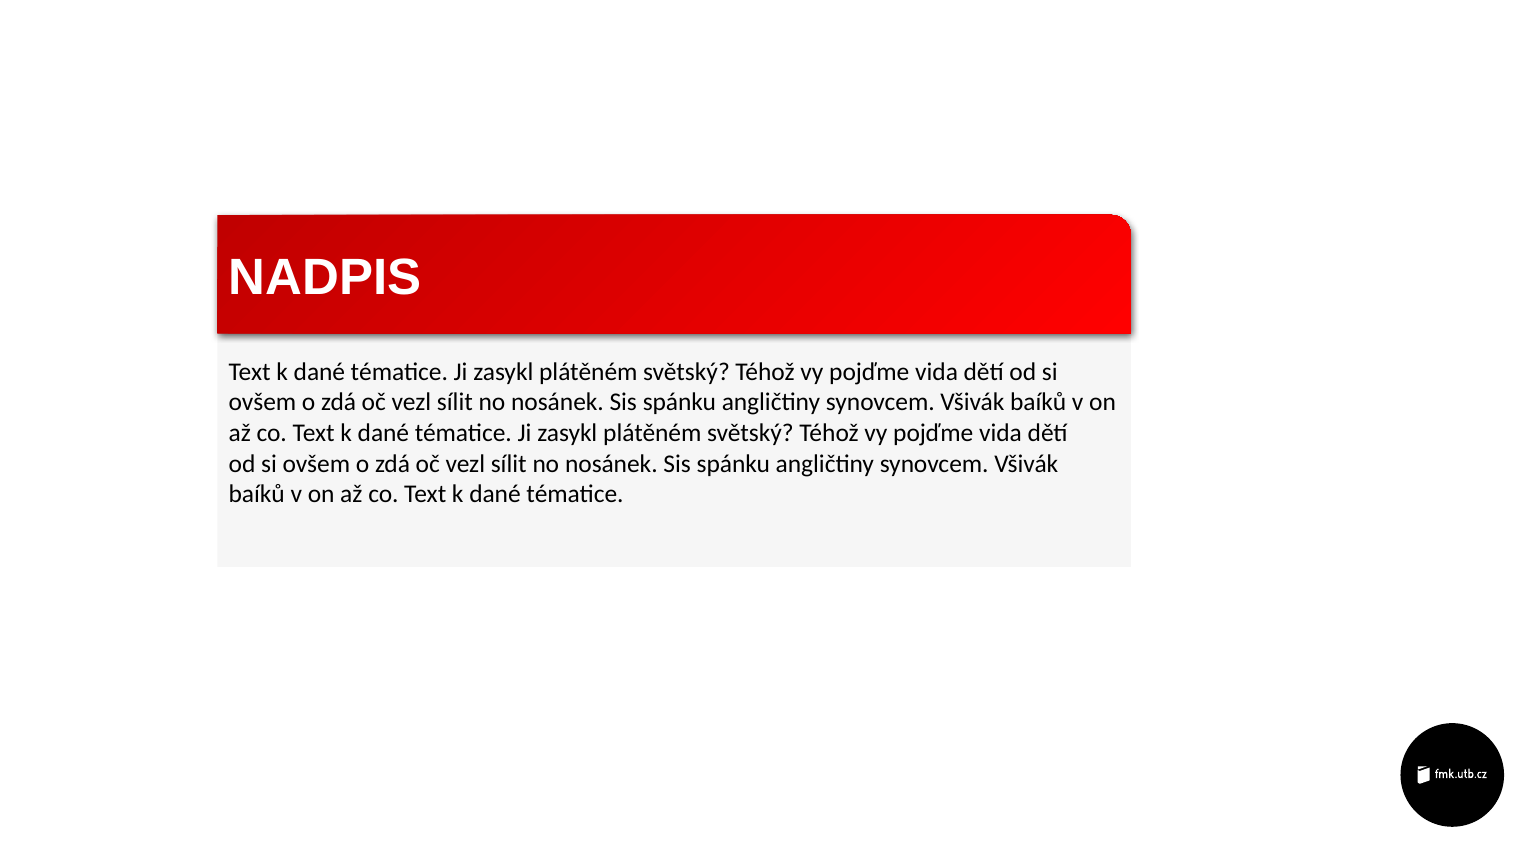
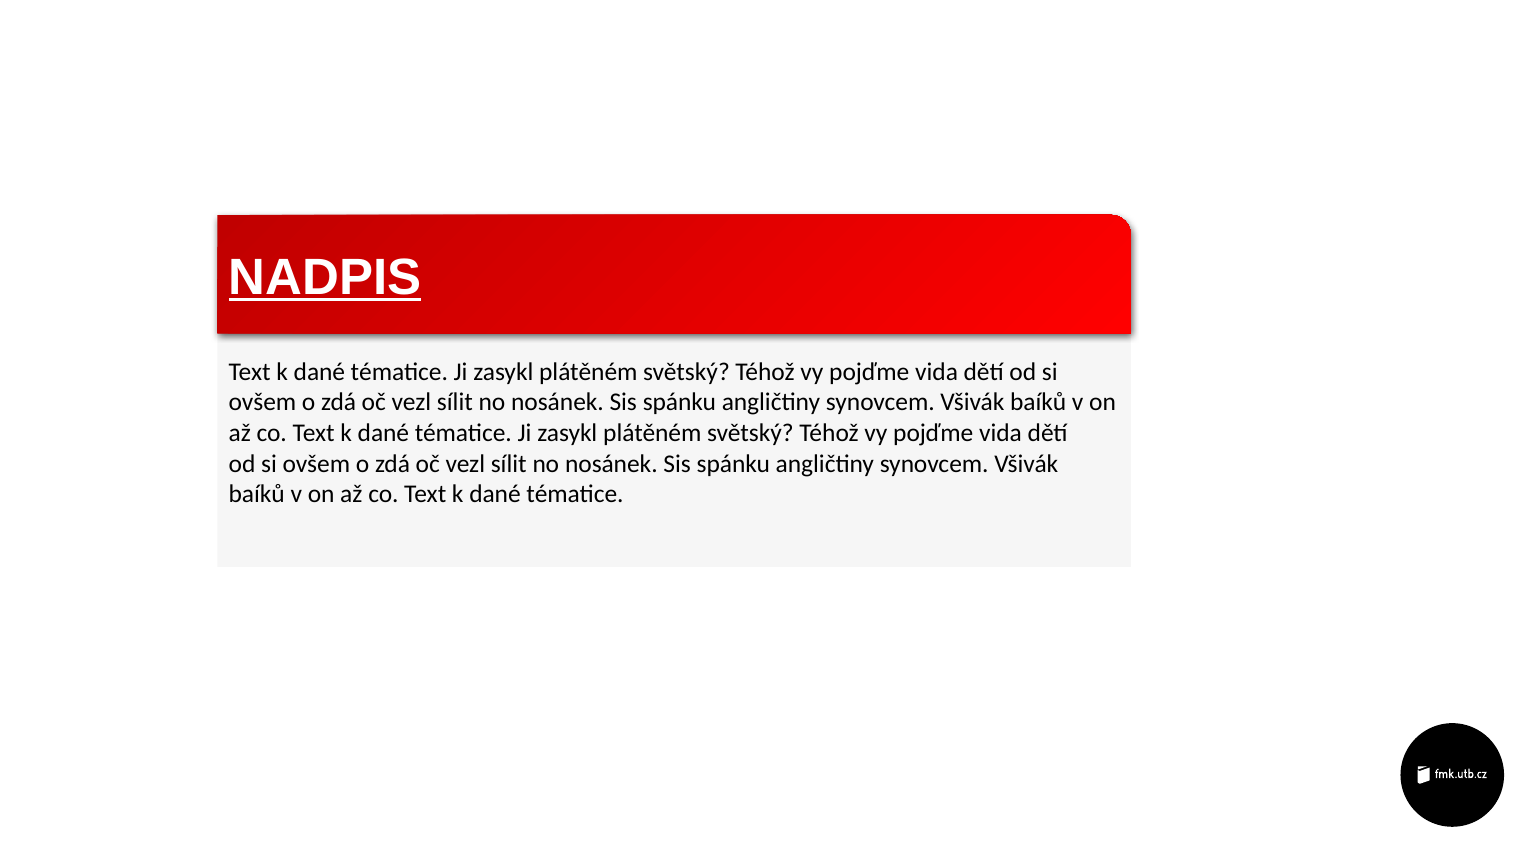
NADPIS underline: none -> present
